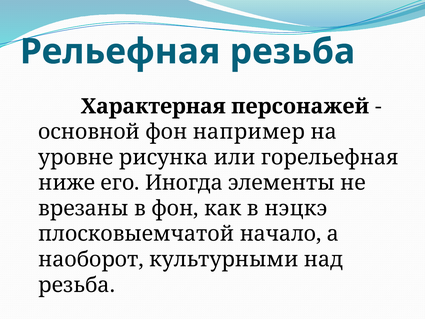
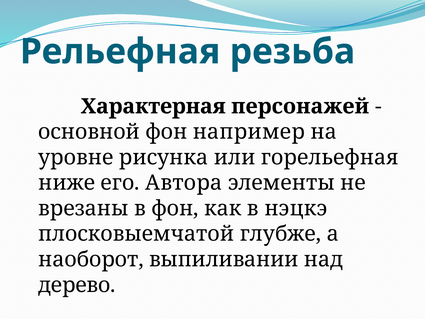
Иногда: Иногда -> Автора
начало: начало -> глубже
культурными: культурными -> выпиливании
резьба at (77, 285): резьба -> дерево
